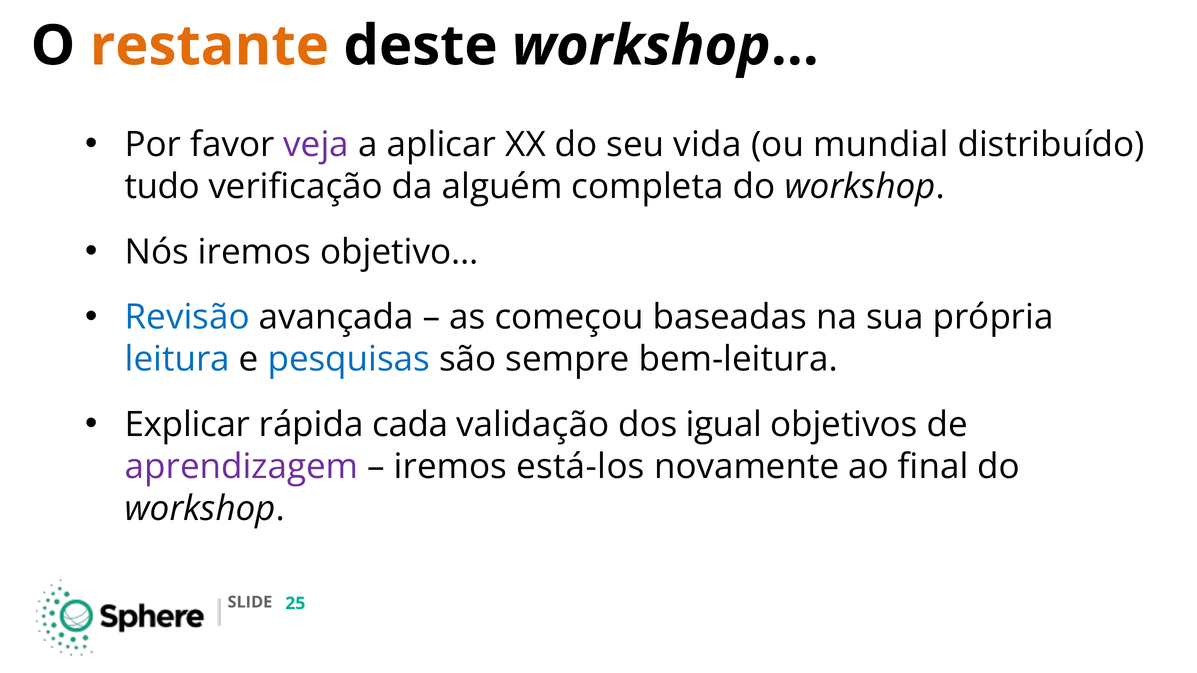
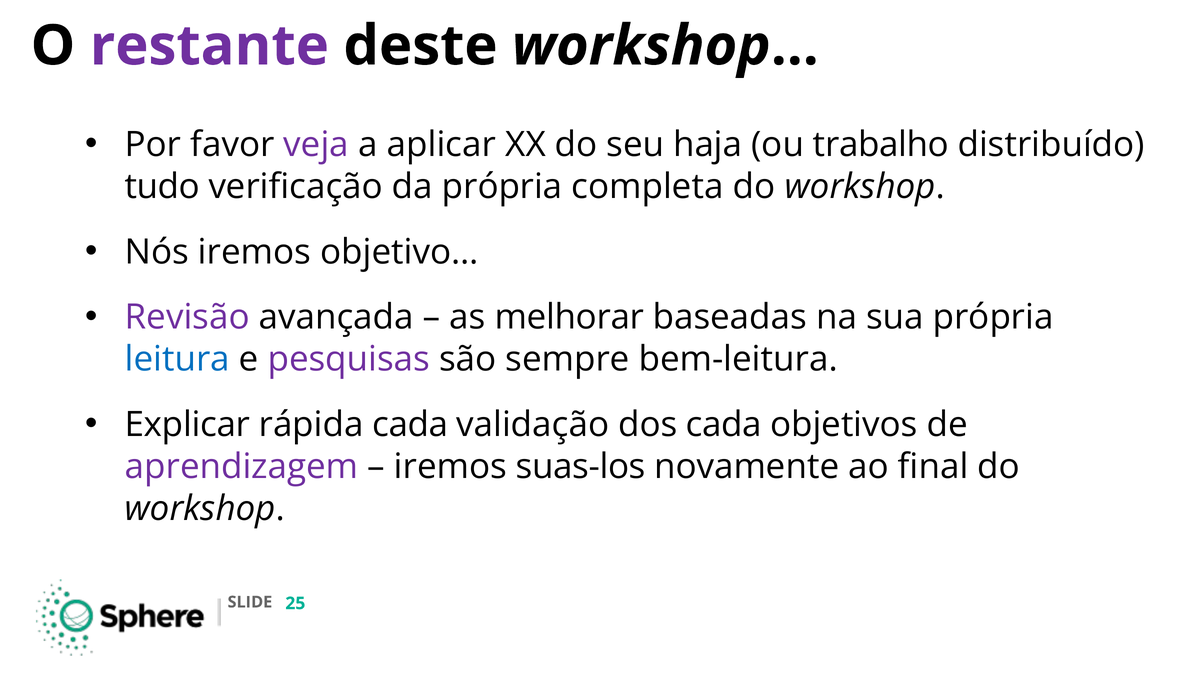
restante colour: orange -> purple
vida: vida -> haja
mundial: mundial -> trabalho
da alguém: alguém -> própria
Revisão colour: blue -> purple
começou: começou -> melhorar
pesquisas colour: blue -> purple
dos igual: igual -> cada
está-los: está-los -> suas-los
